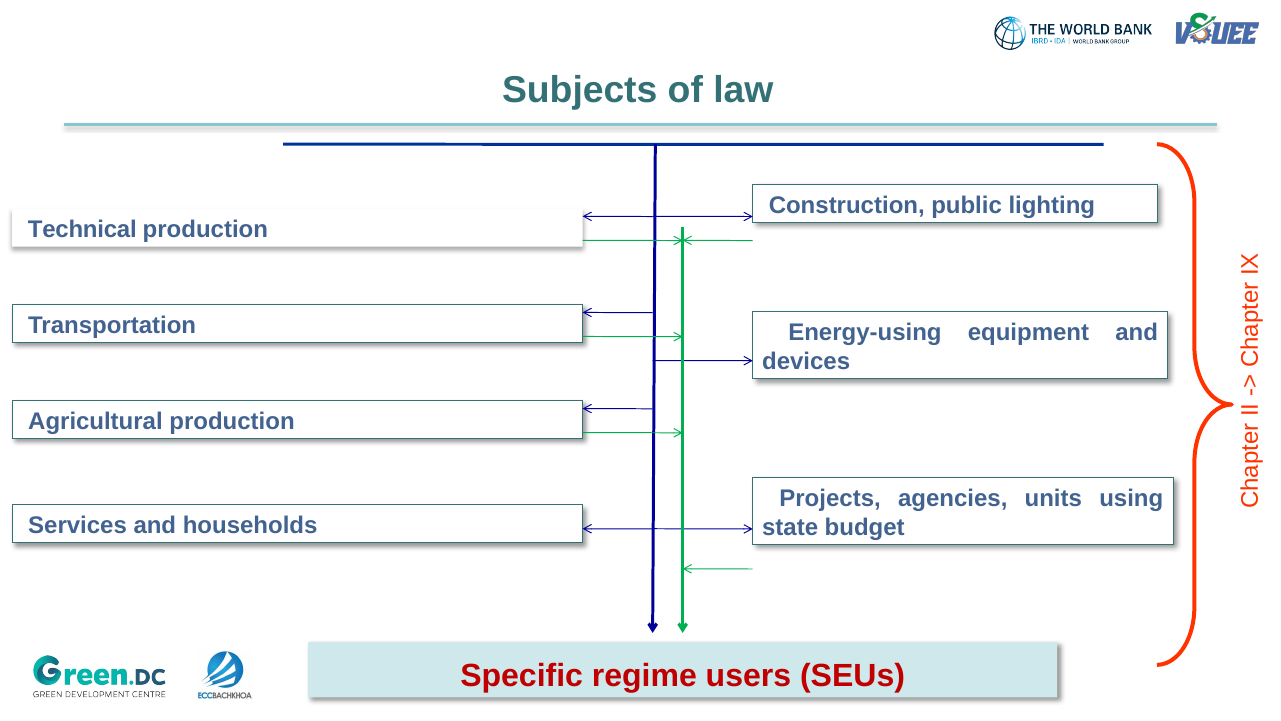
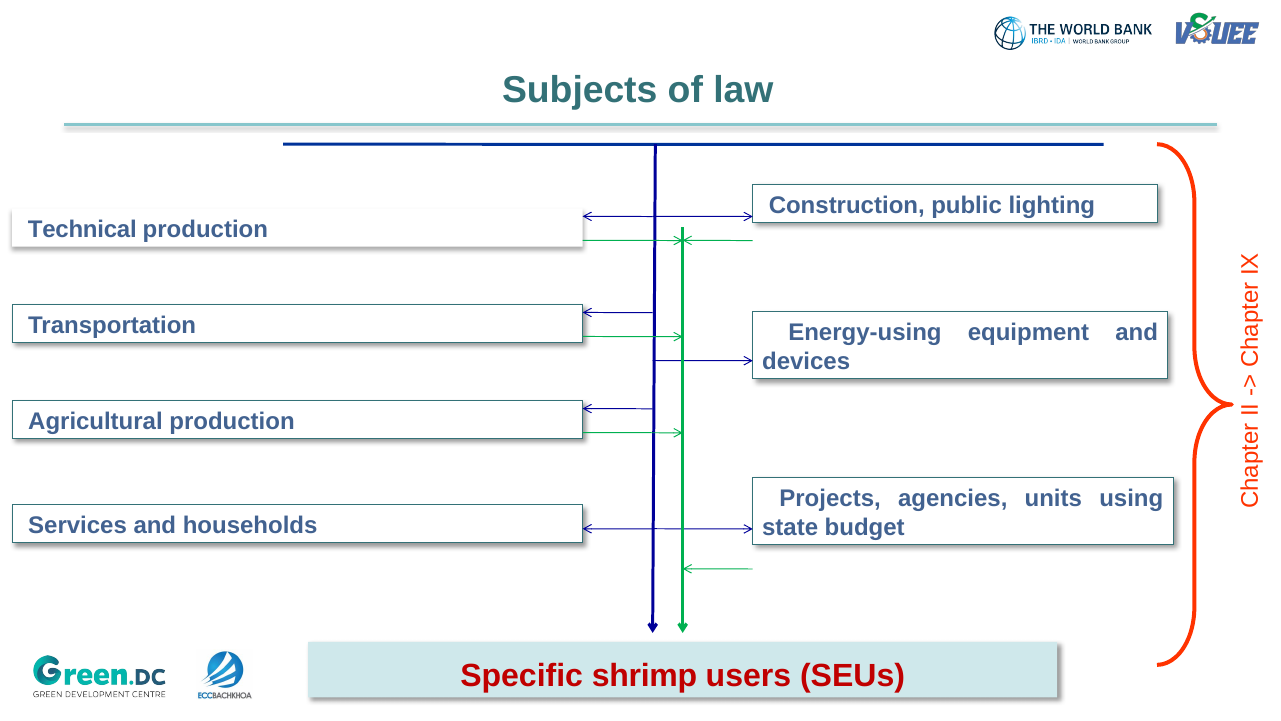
regime: regime -> shrimp
